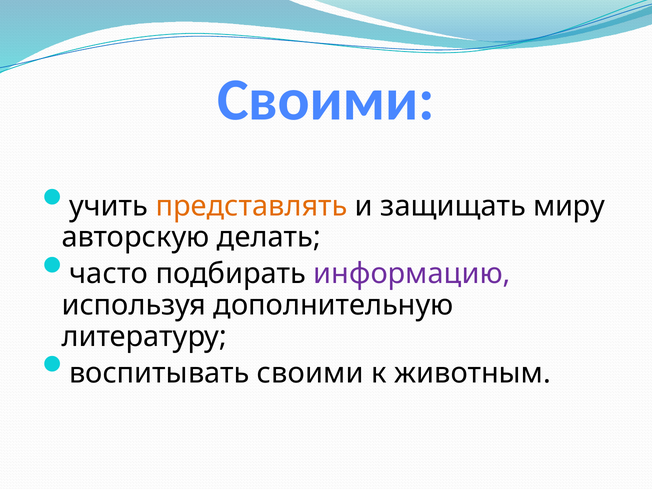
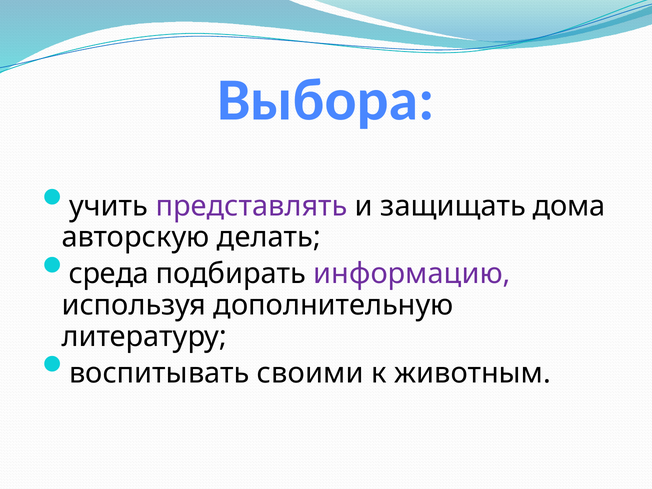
Своими at (326, 100): Своими -> Выбора
представлять colour: orange -> purple
миру: миру -> дома
часто: часто -> среда
